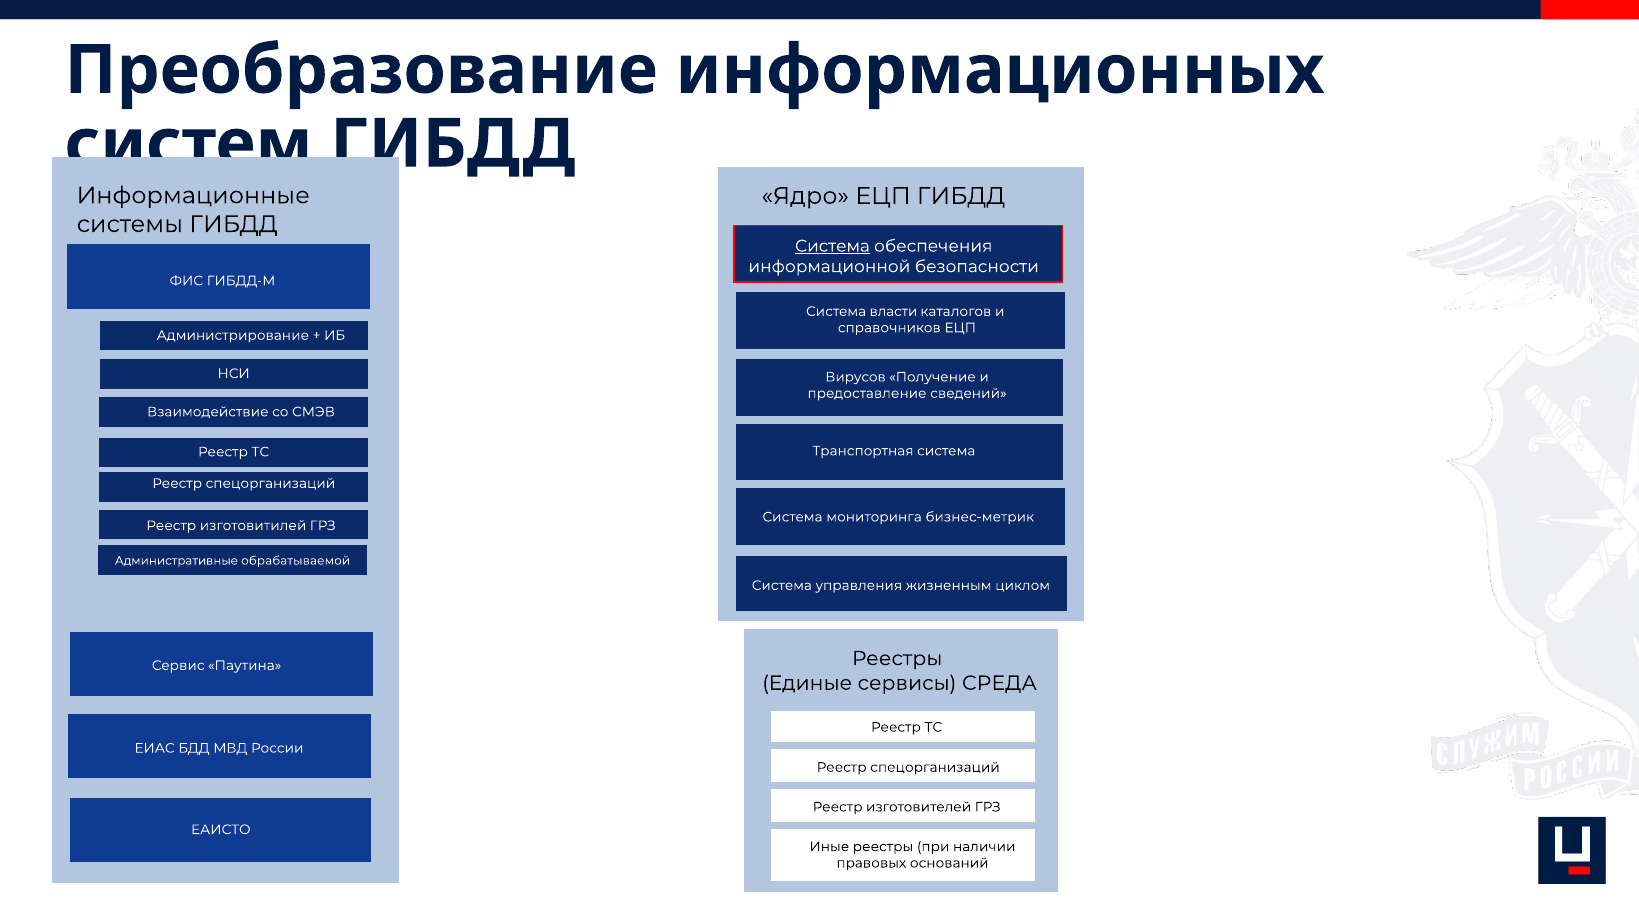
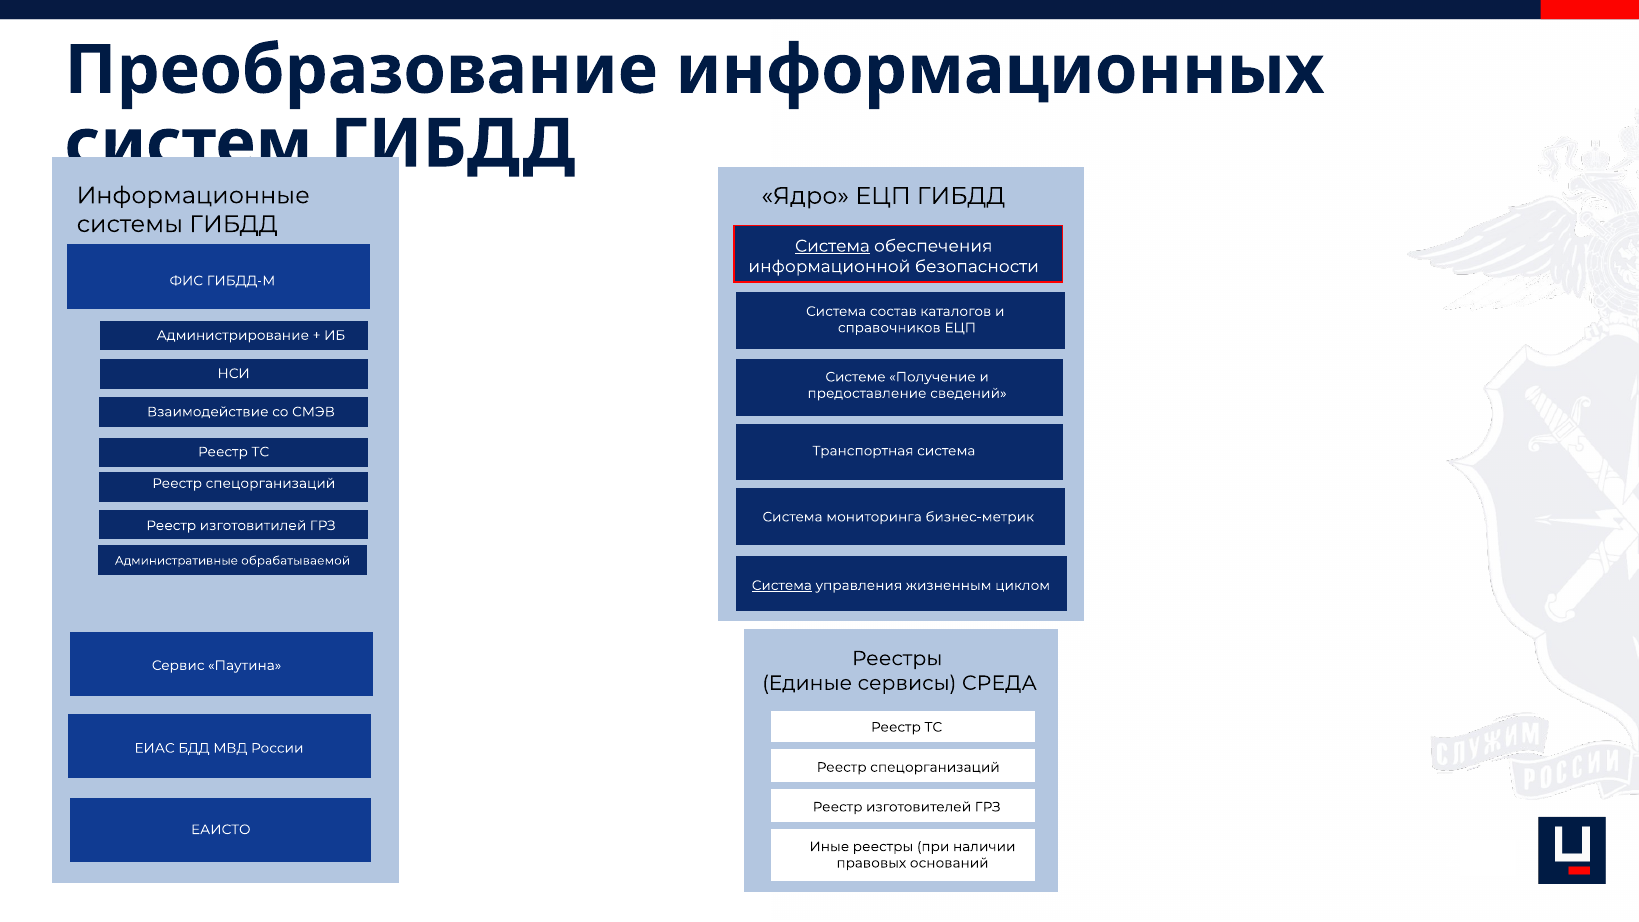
власти: власти -> состав
Вирусов: Вирусов -> Системе
Система at (782, 585) underline: none -> present
